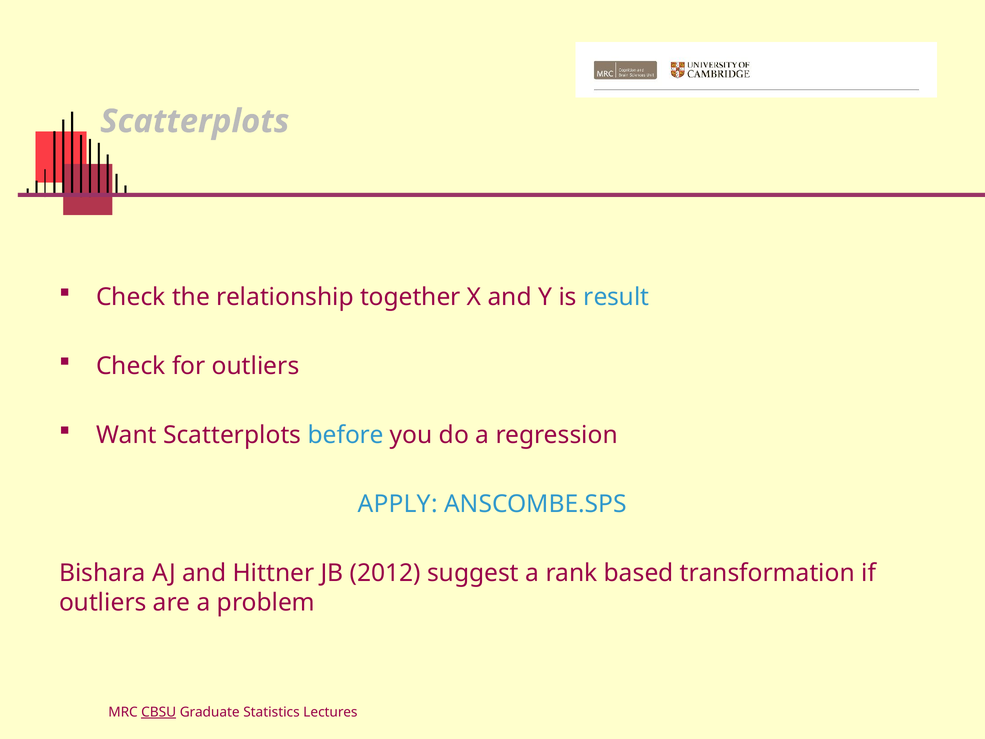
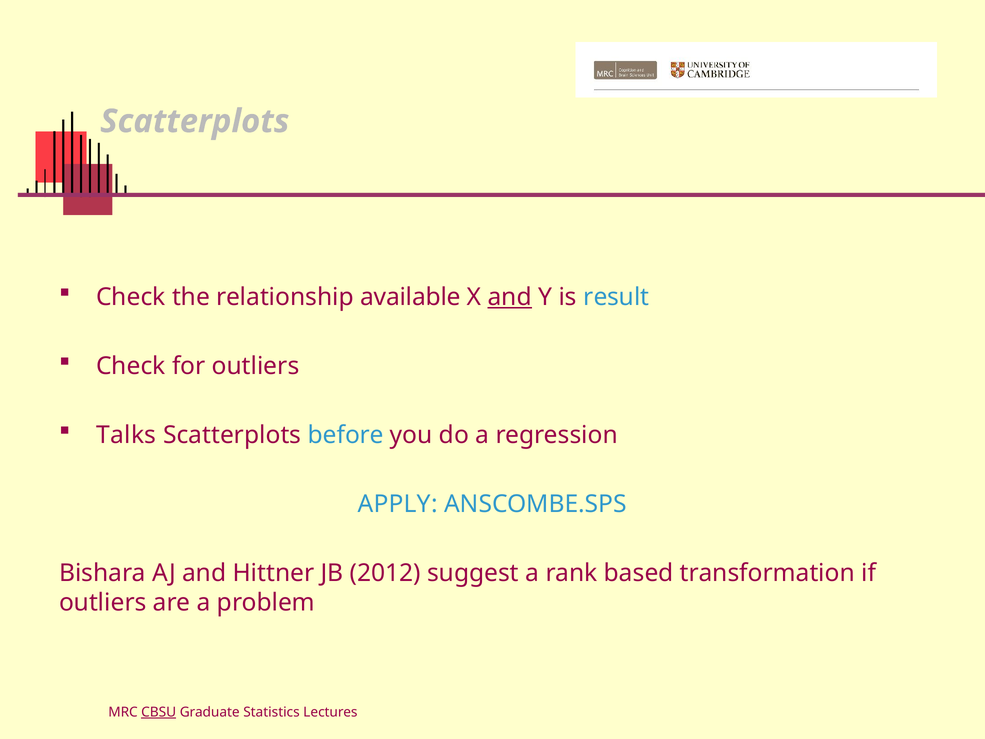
together: together -> available
and at (510, 297) underline: none -> present
Want: Want -> Talks
